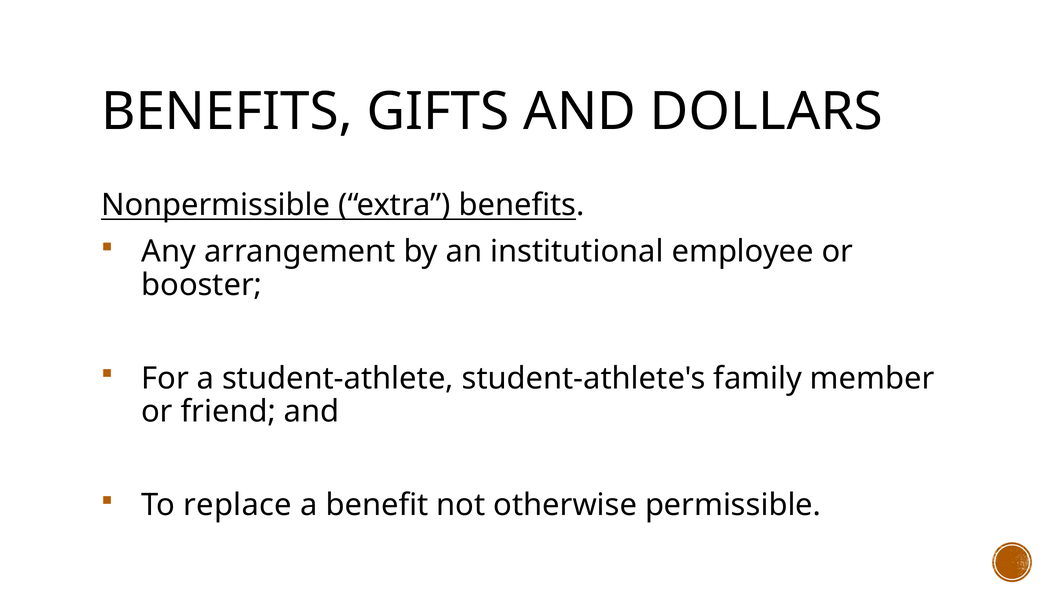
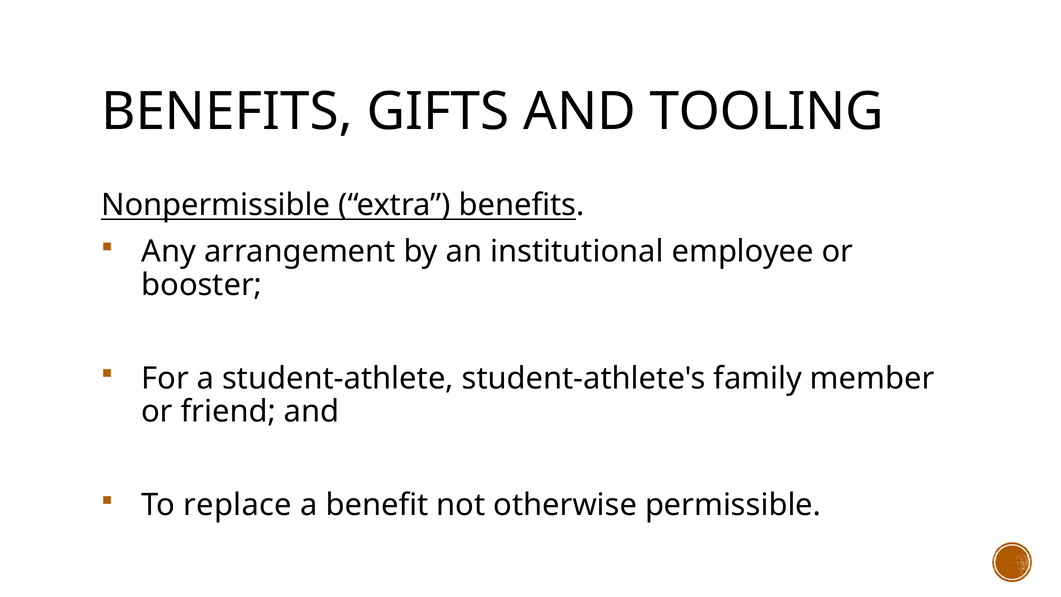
DOLLARS: DOLLARS -> TOOLING
